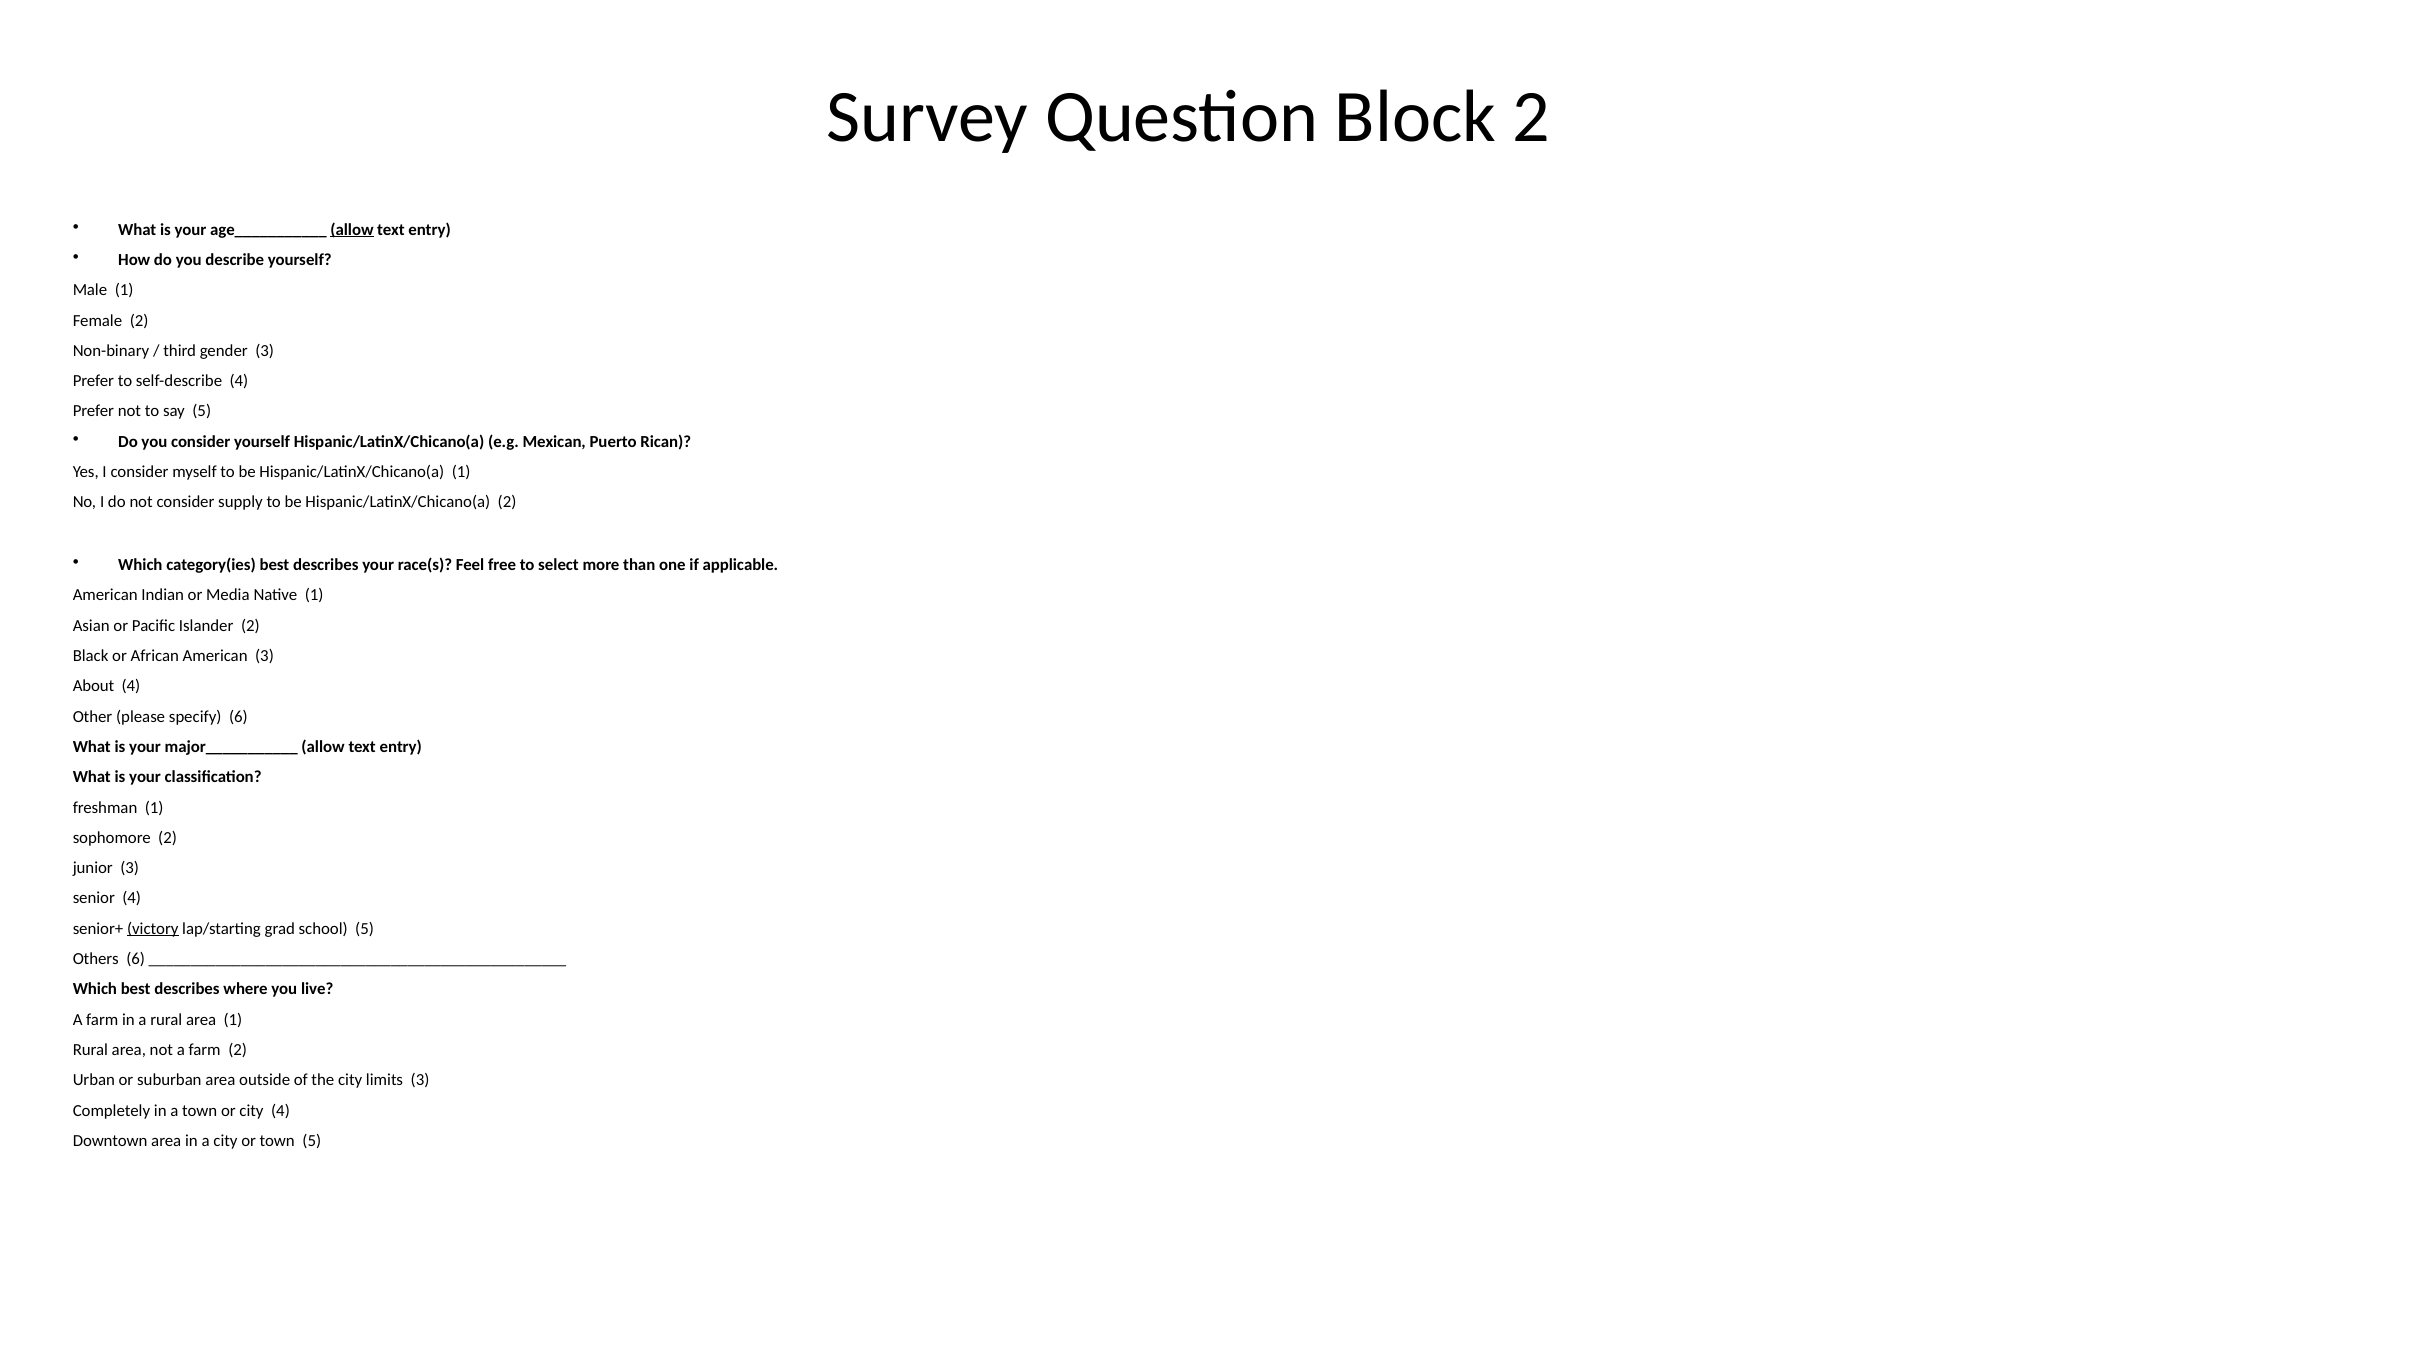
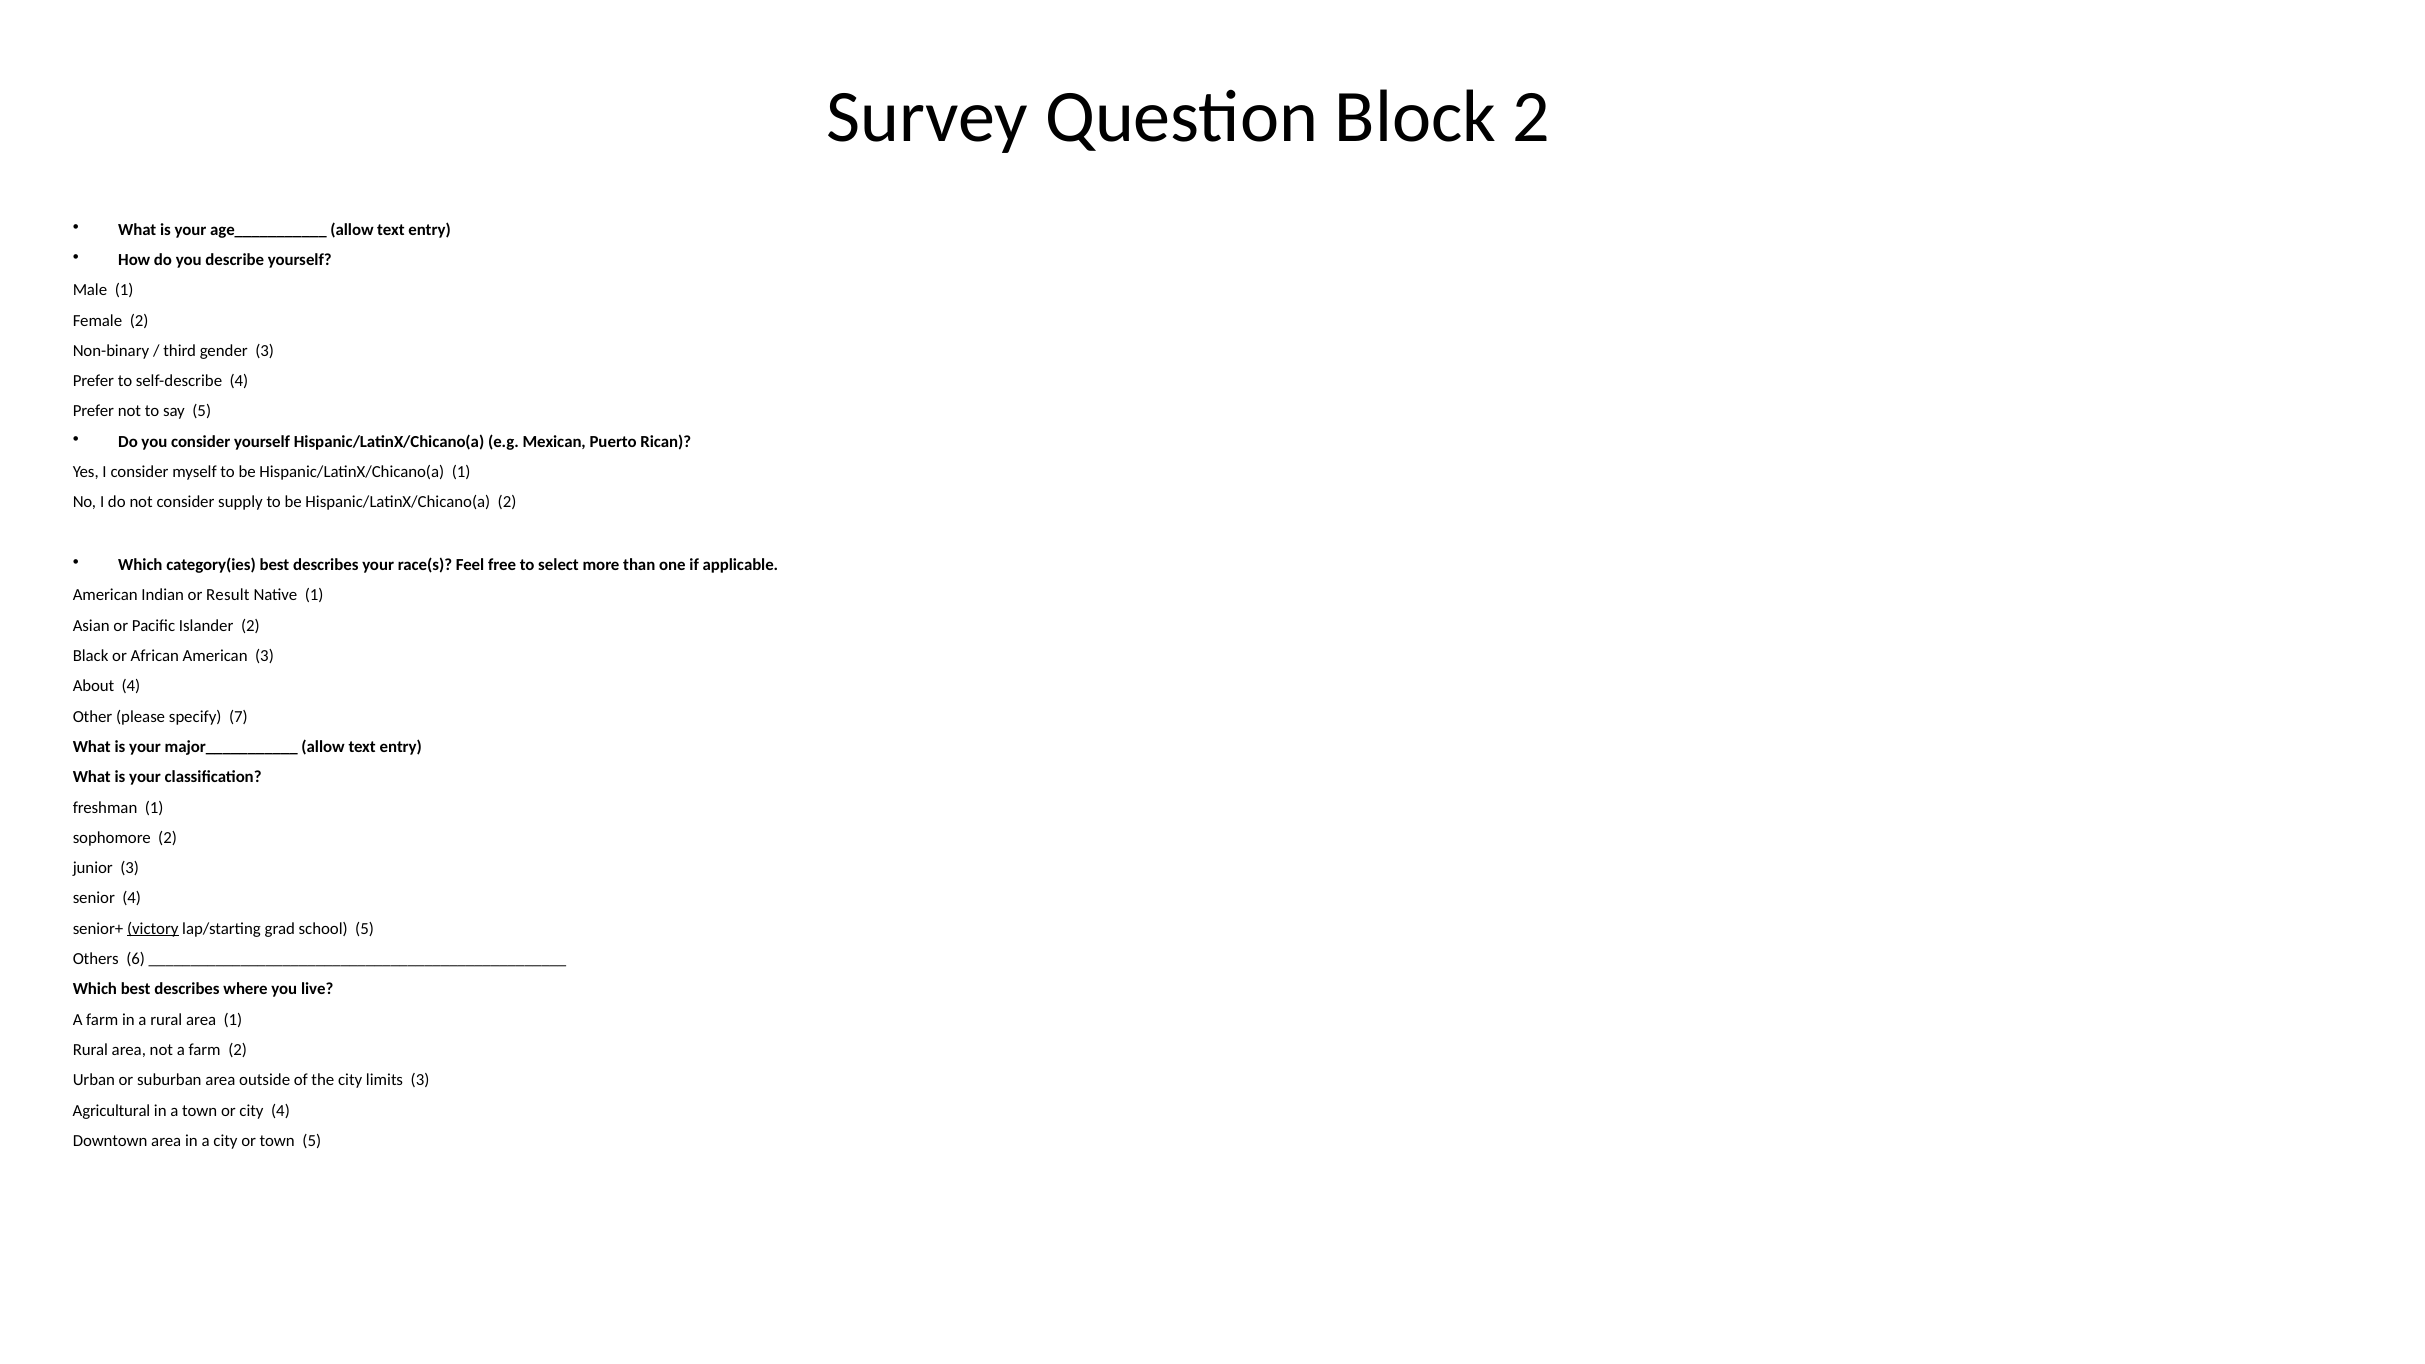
allow at (352, 230) underline: present -> none
Media: Media -> Result
specify 6: 6 -> 7
Completely: Completely -> Agricultural
